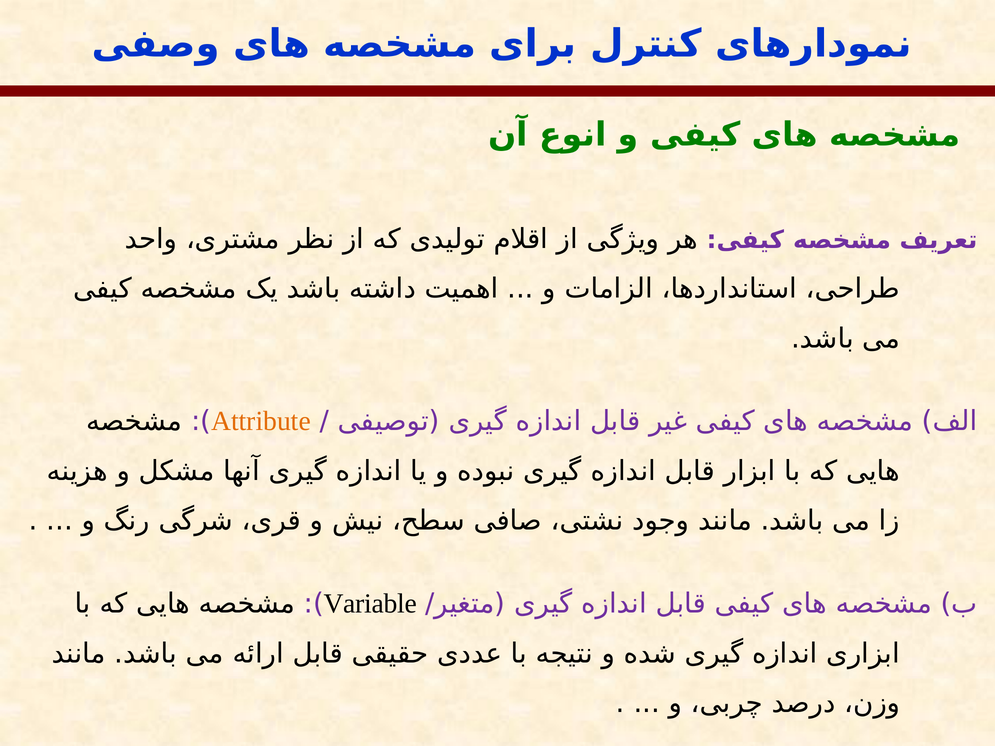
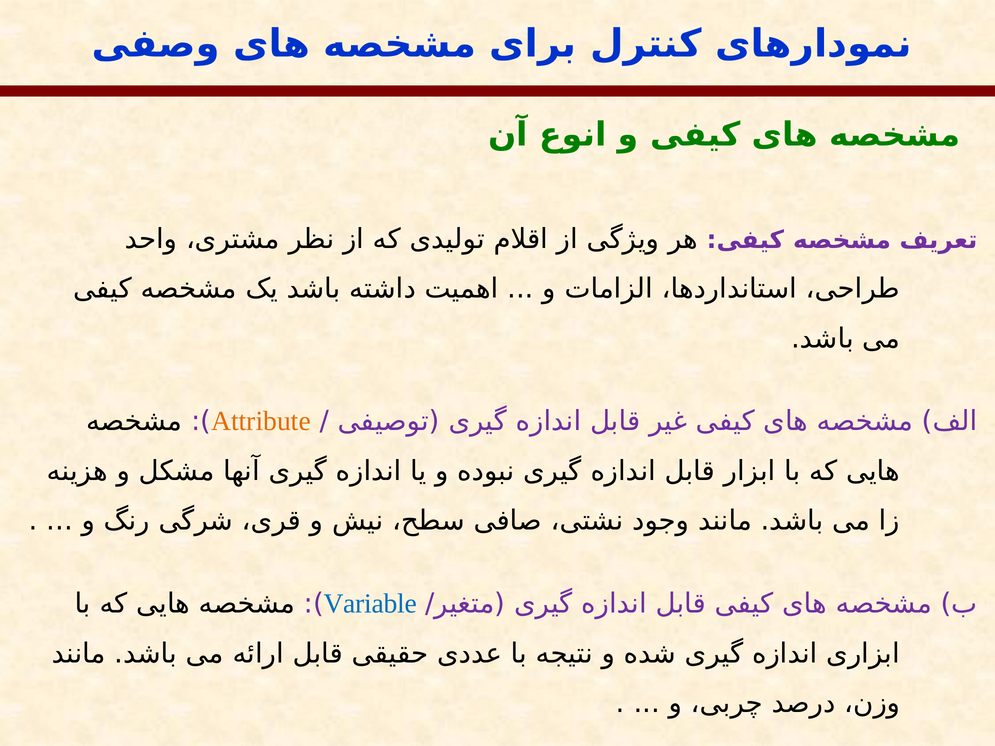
Variable colour: black -> blue
